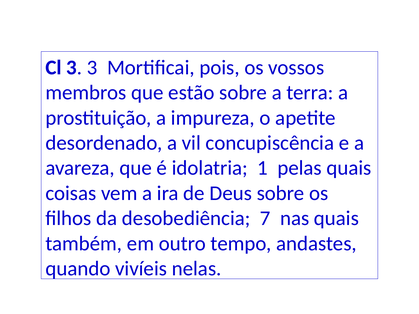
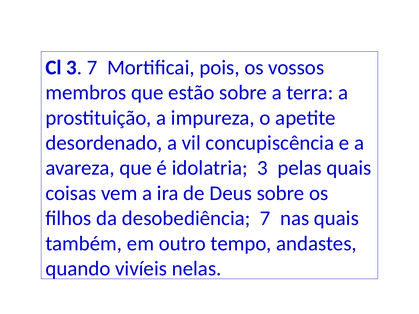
3 3: 3 -> 7
idolatria 1: 1 -> 3
